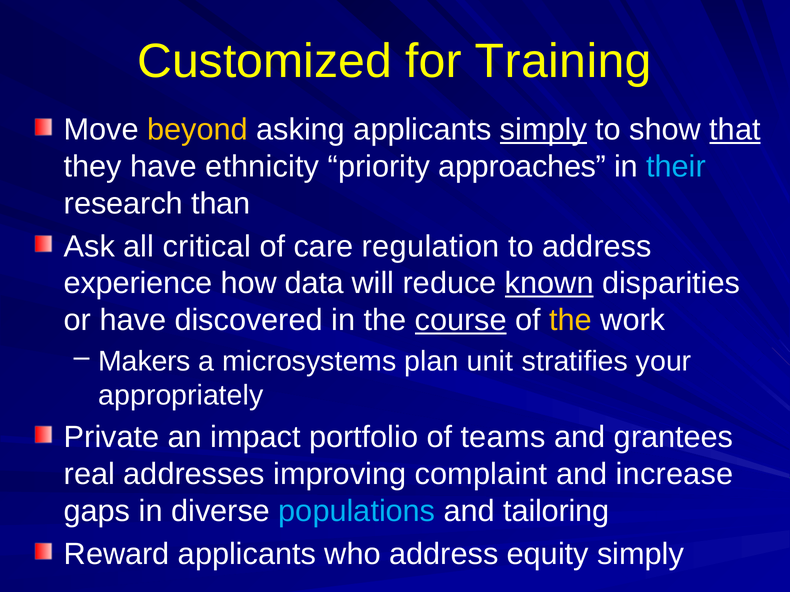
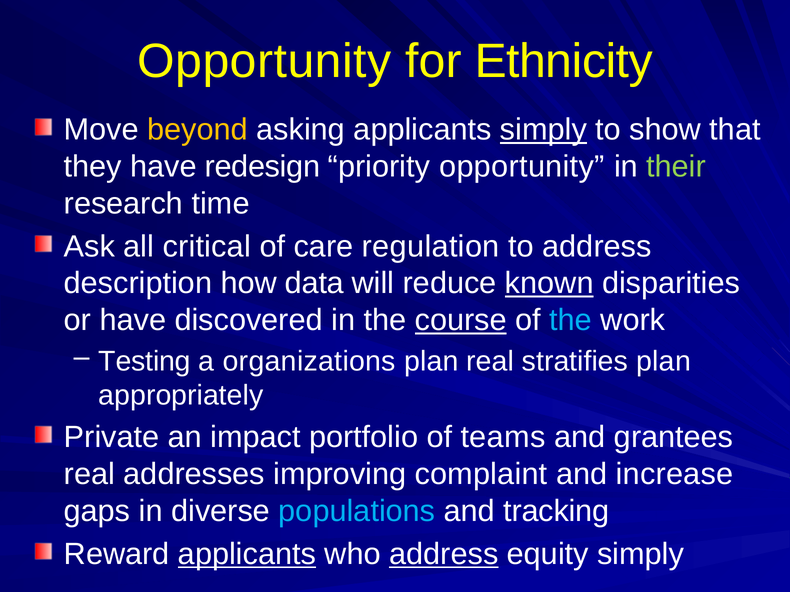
Customized at (265, 61): Customized -> Opportunity
Training: Training -> Ethnicity
that underline: present -> none
ethnicity: ethnicity -> redesign
priority approaches: approaches -> opportunity
their colour: light blue -> light green
than: than -> time
experience: experience -> description
the at (571, 320) colour: yellow -> light blue
Makers: Makers -> Testing
microsystems: microsystems -> organizations
plan unit: unit -> real
stratifies your: your -> plan
tailoring: tailoring -> tracking
applicants at (247, 554) underline: none -> present
address at (444, 554) underline: none -> present
